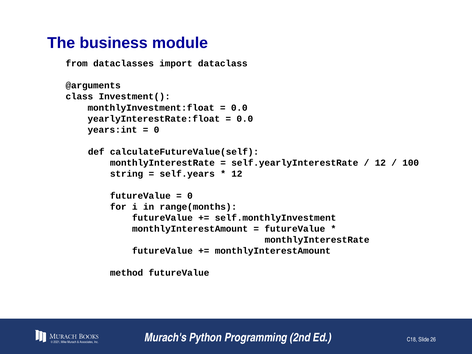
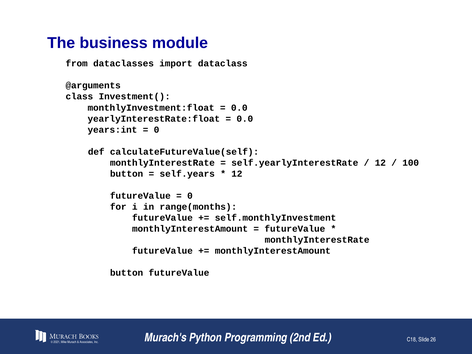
string at (127, 174): string -> button
method at (127, 273): method -> button
